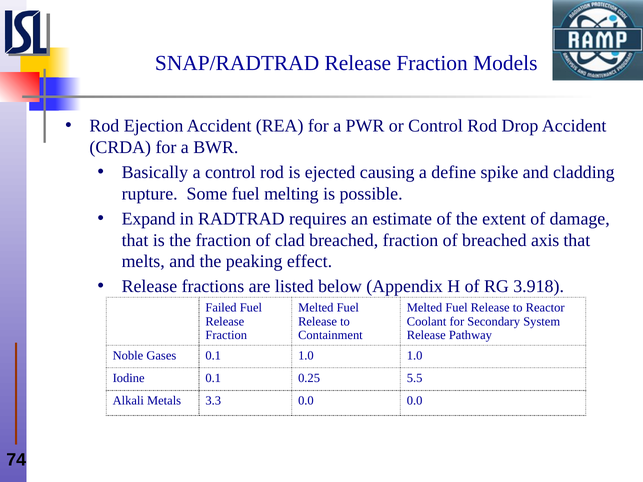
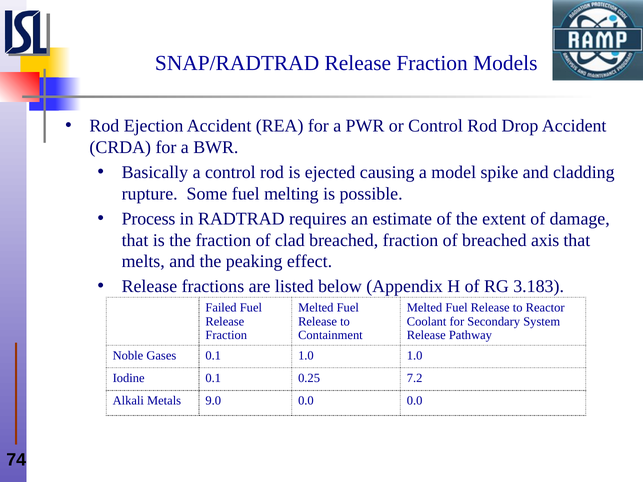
define: define -> model
Expand: Expand -> Process
3.918: 3.918 -> 3.183
5.5: 5.5 -> 7.2
3.3: 3.3 -> 9.0
